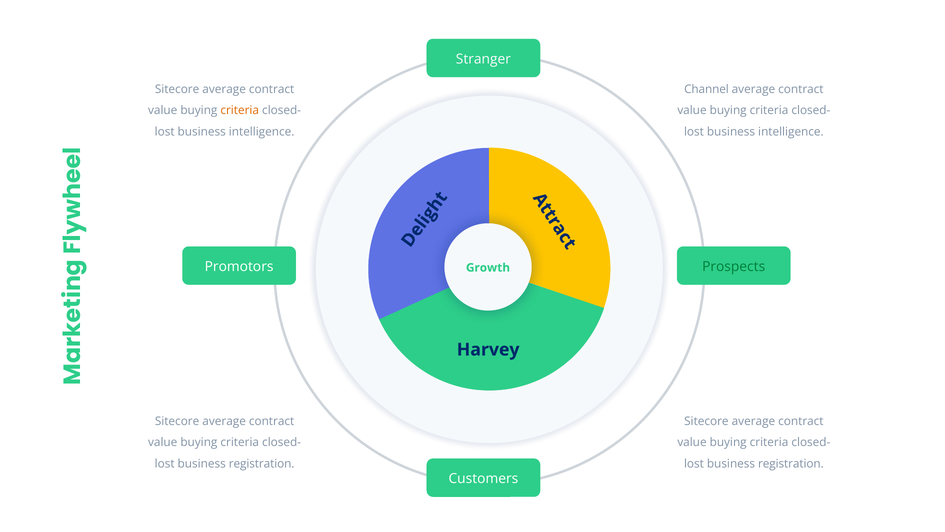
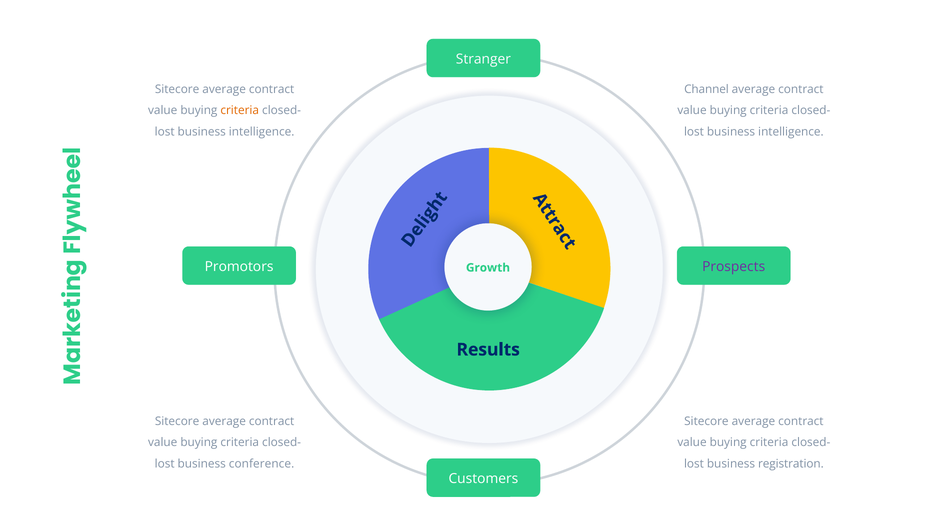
Prospects colour: green -> purple
Harvey: Harvey -> Results
registration at (262, 463): registration -> conference
